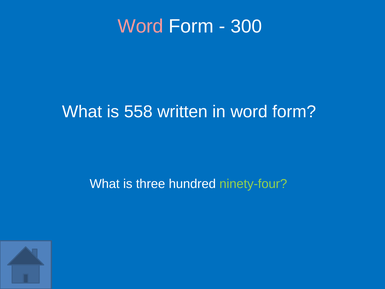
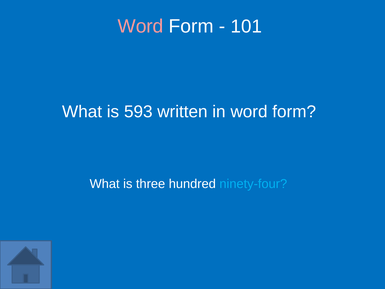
300: 300 -> 101
558: 558 -> 593
ninety-four colour: light green -> light blue
